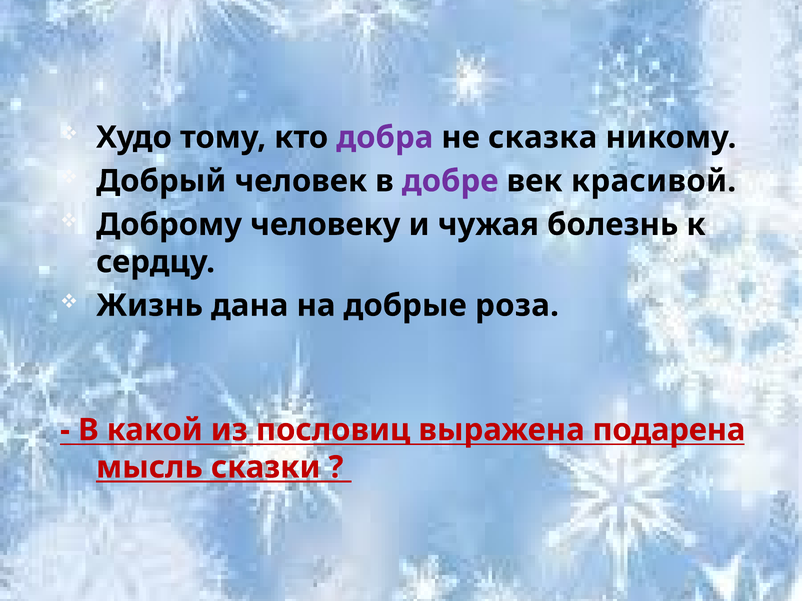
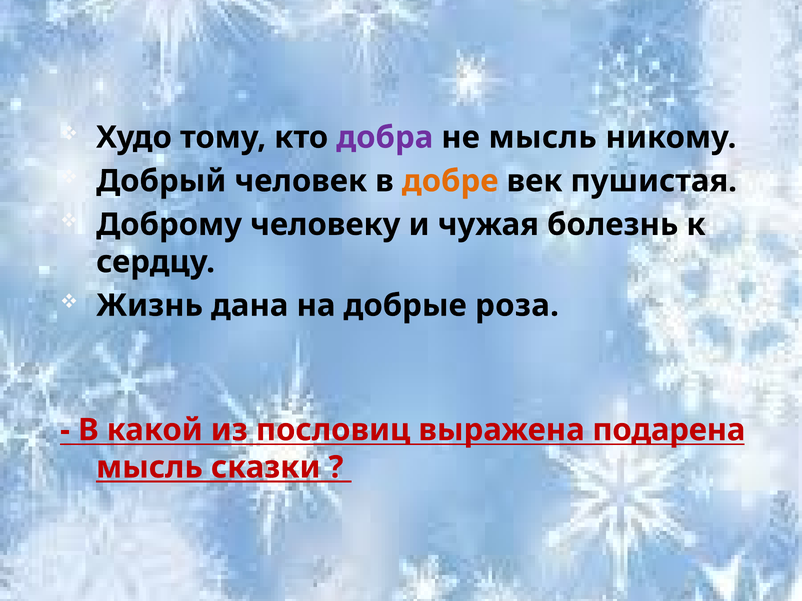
не сказка: сказка -> мысль
добре colour: purple -> orange
красивой: красивой -> пушистая
